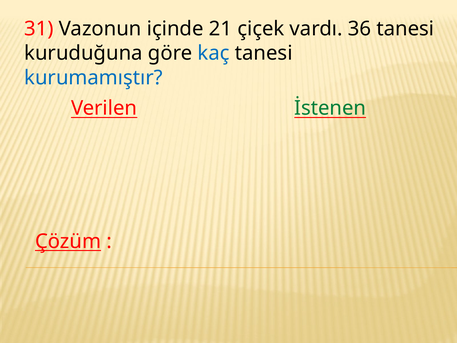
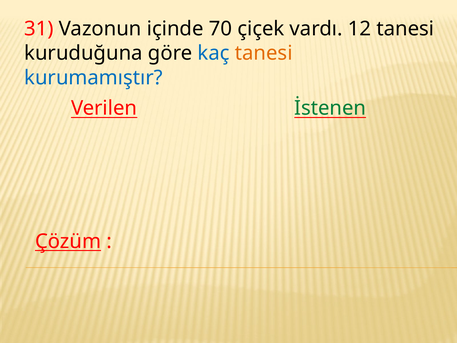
21: 21 -> 70
36: 36 -> 12
tanesi at (264, 53) colour: black -> orange
